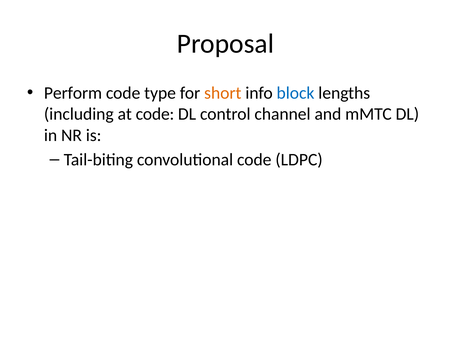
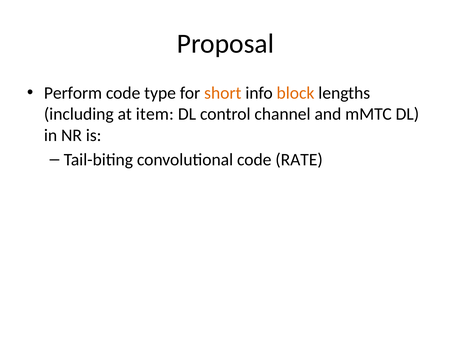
block colour: blue -> orange
at code: code -> item
LDPC: LDPC -> RATE
